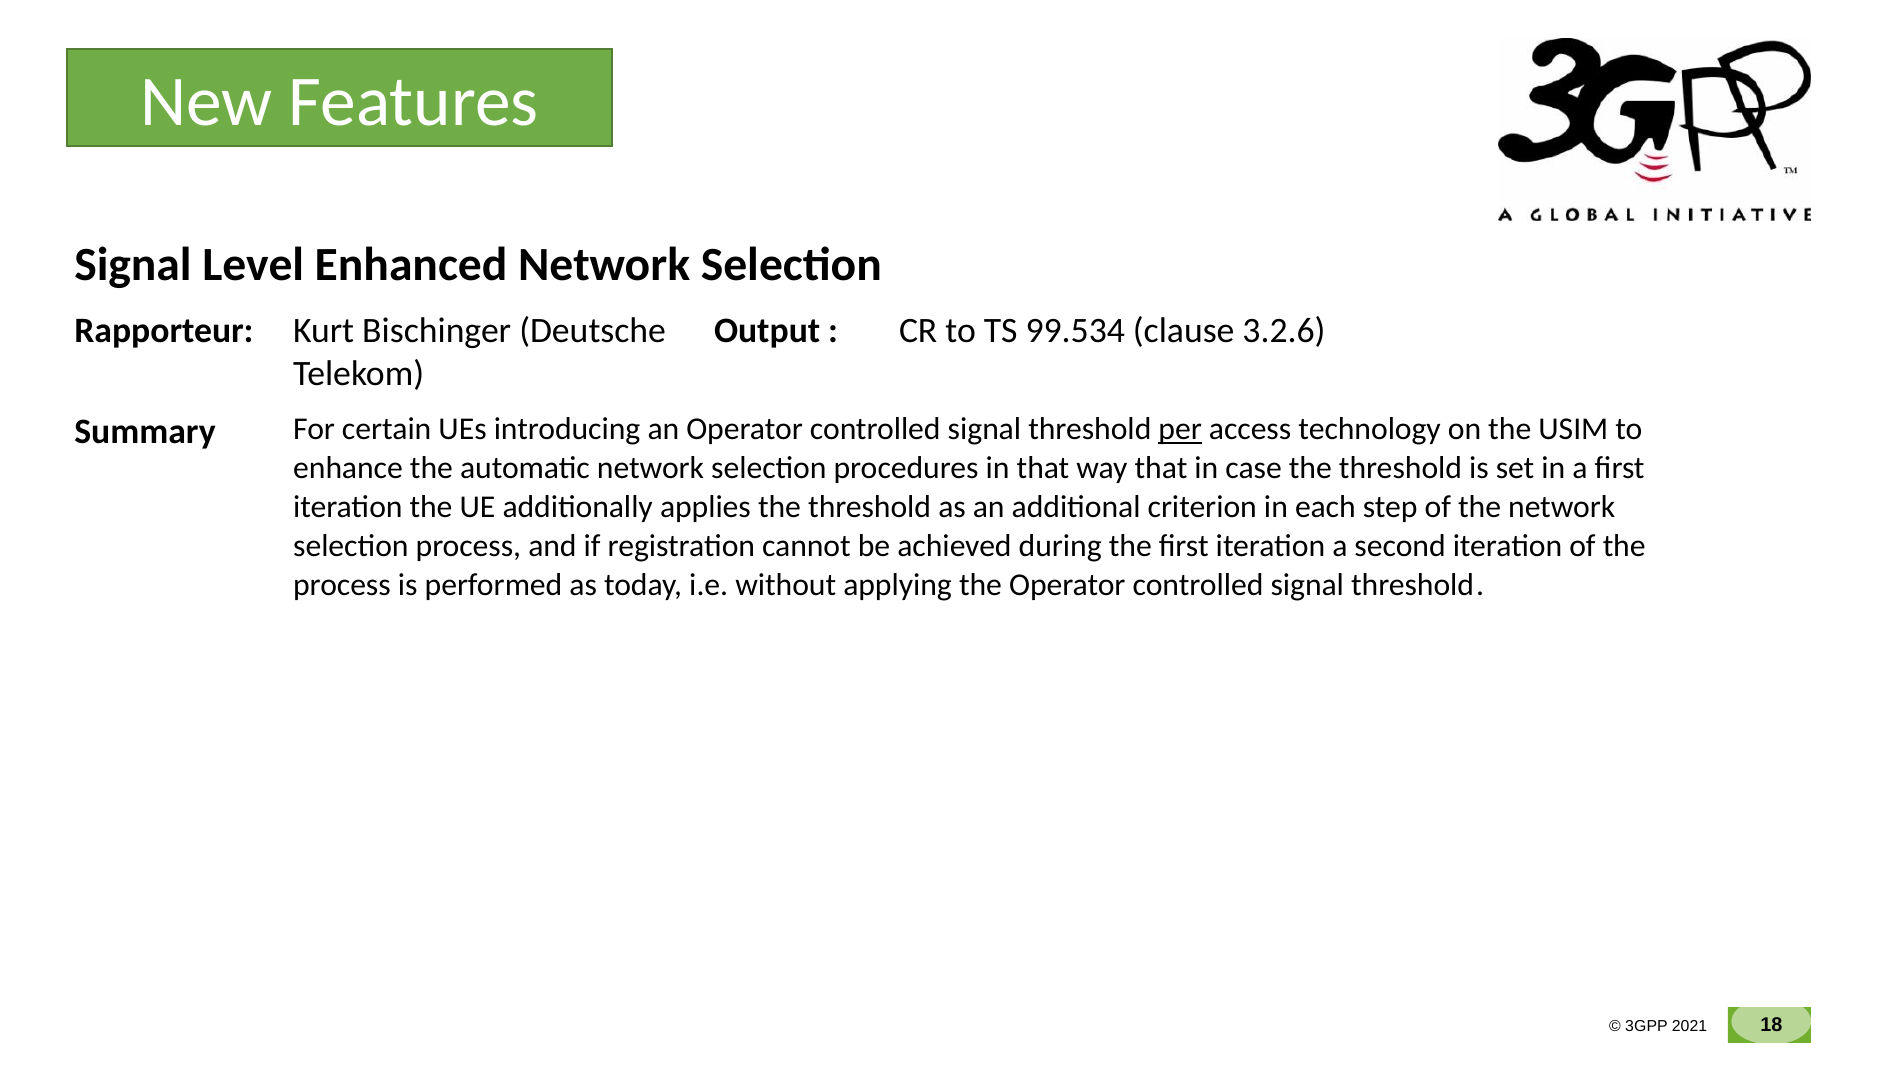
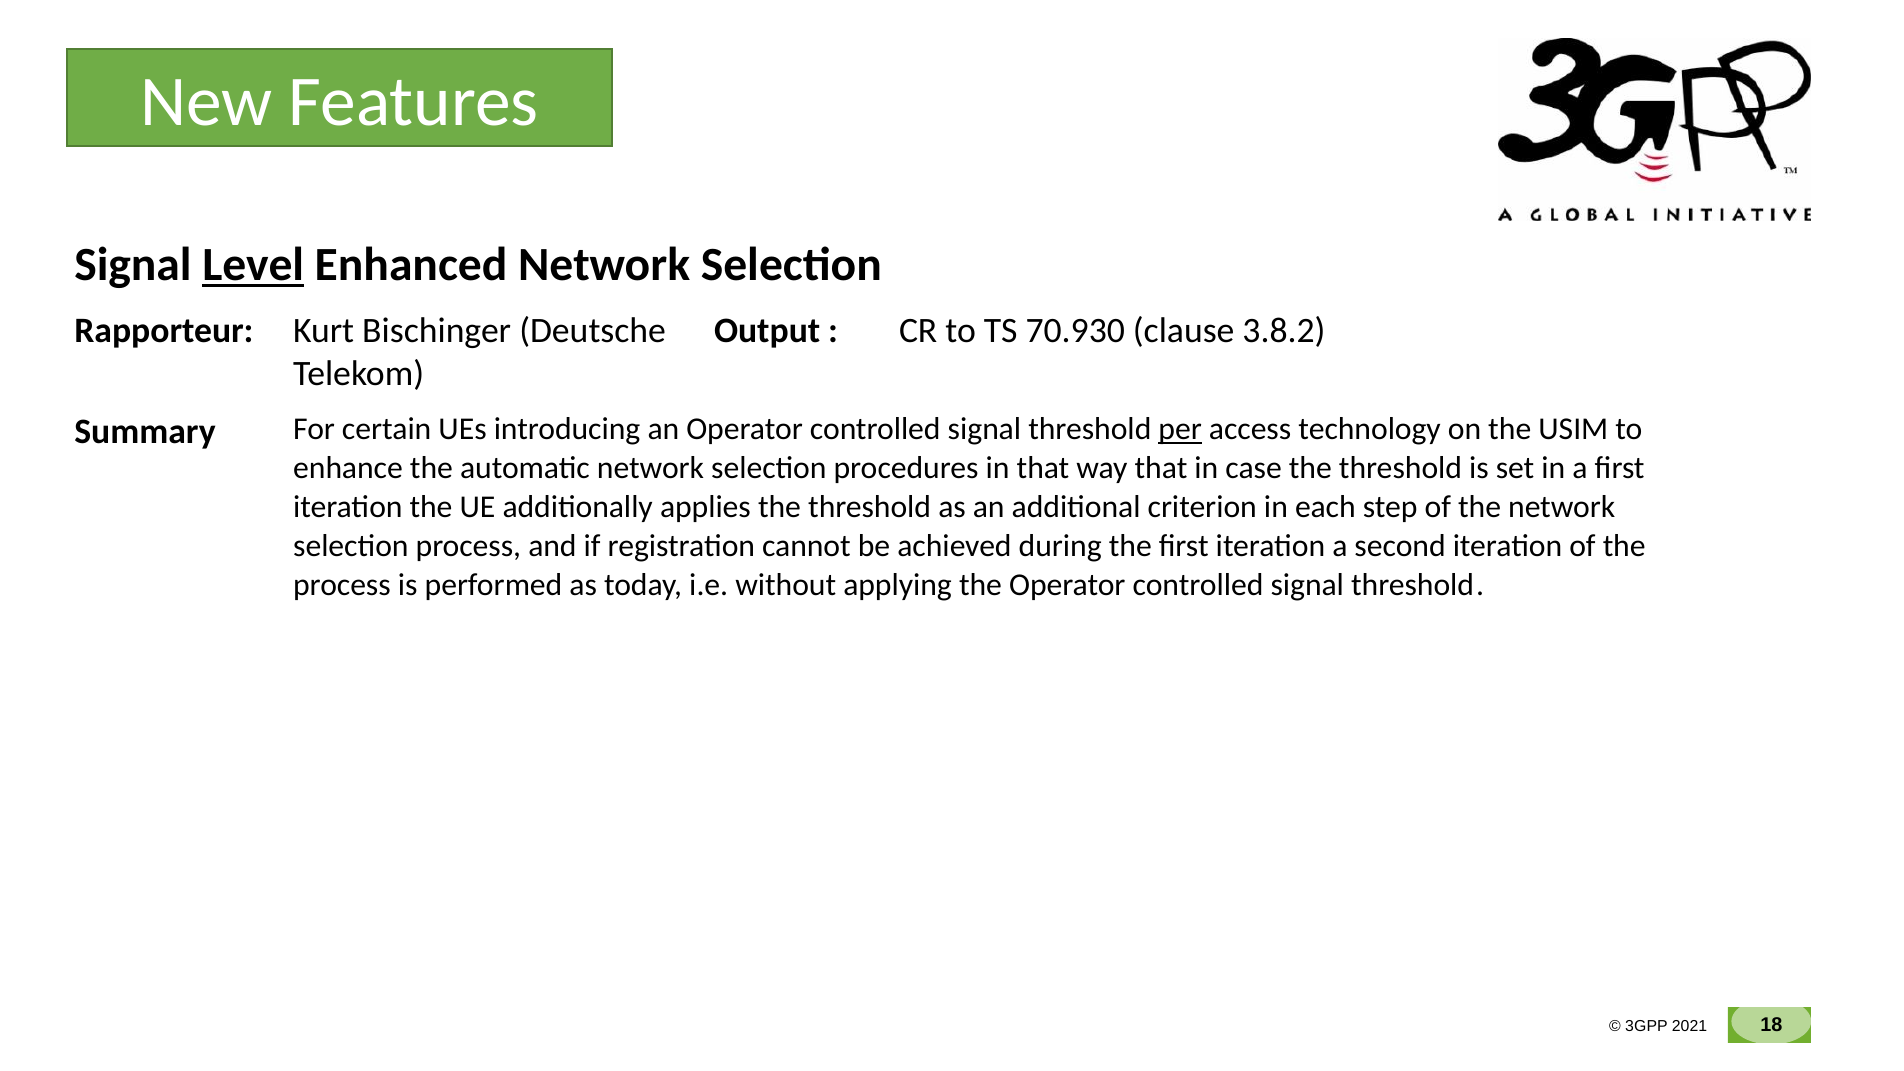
Level underline: none -> present
99.534: 99.534 -> 70.930
3.2.6: 3.2.6 -> 3.8.2
